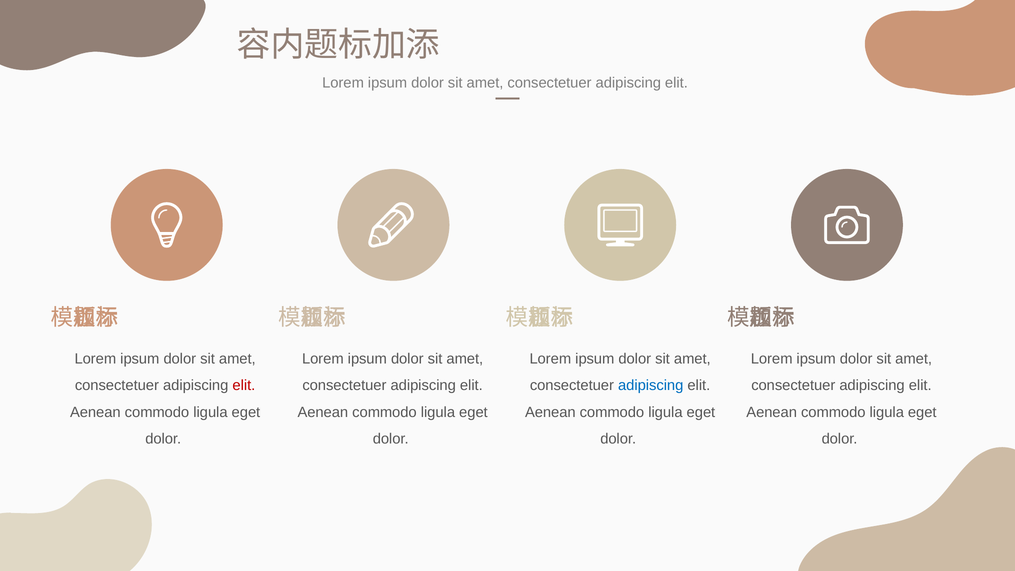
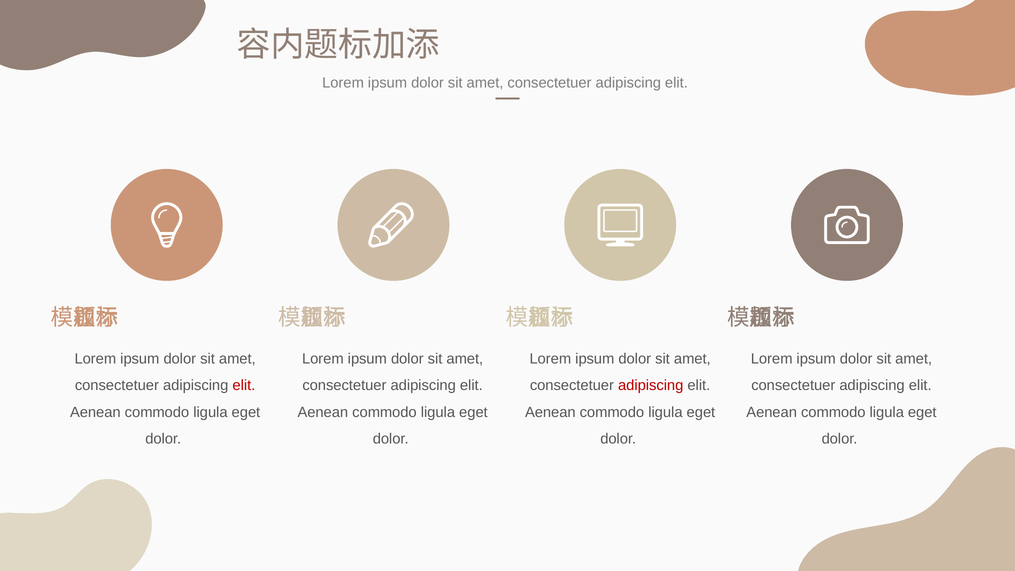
adipiscing at (651, 385) colour: blue -> red
